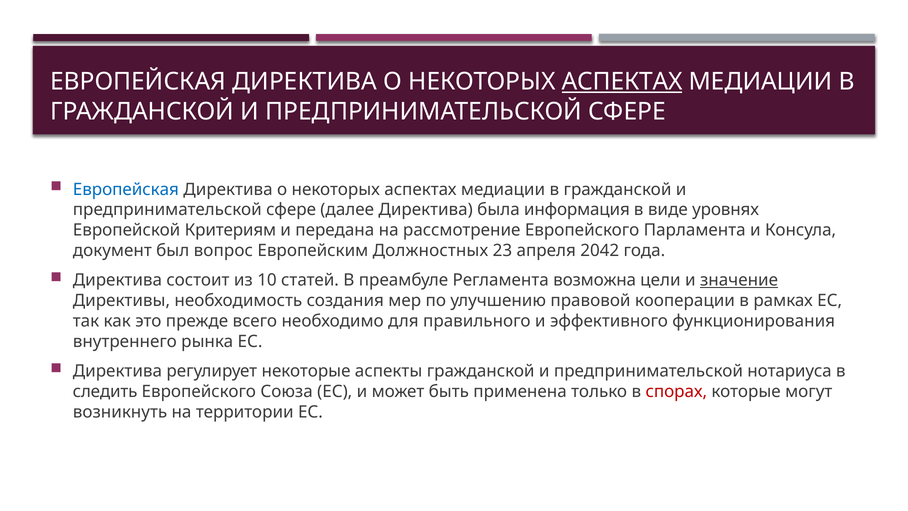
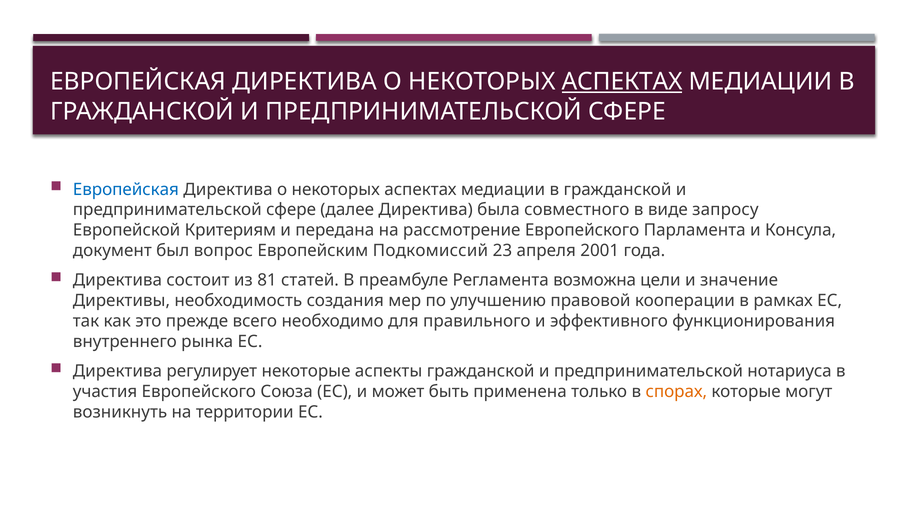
информация: информация -> совместного
уровнях: уровнях -> запросу
Должностных: Должностных -> Подкомиссий
2042: 2042 -> 2001
10: 10 -> 81
значение underline: present -> none
следить: следить -> участия
спорах colour: red -> orange
